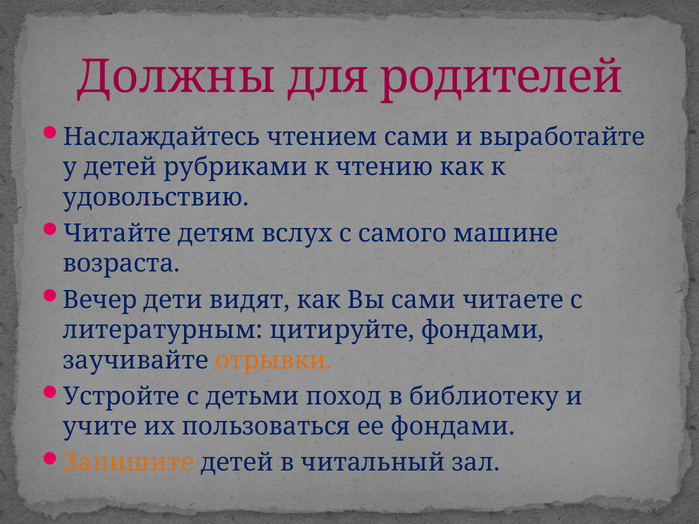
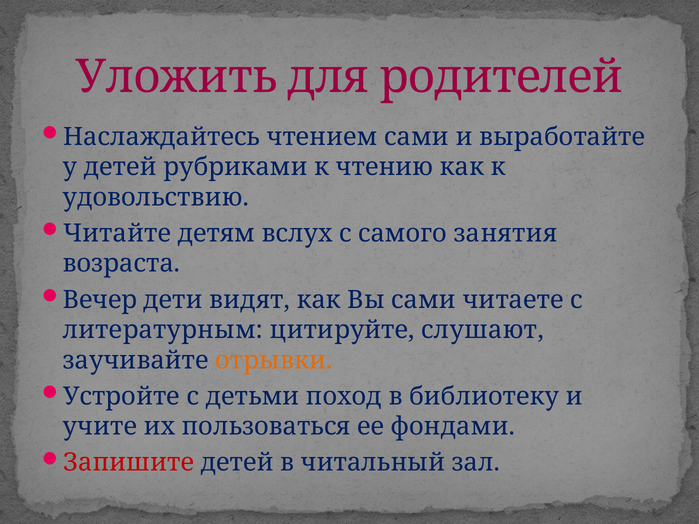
Должны: Должны -> Уложить
машине: машине -> занятия
цитируйте фондами: фондами -> слушают
Запишите colour: orange -> red
